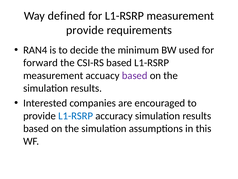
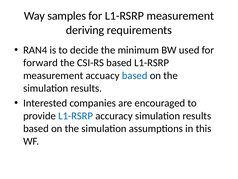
defined: defined -> samples
provide at (85, 30): provide -> deriving
based at (135, 75) colour: purple -> blue
